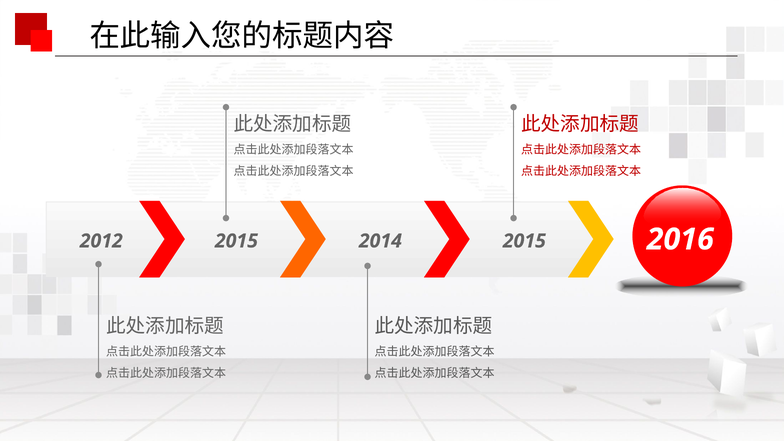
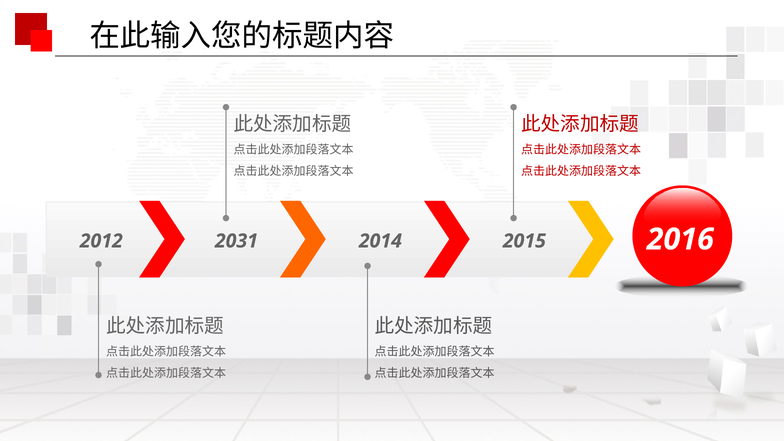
2012 2015: 2015 -> 2031
